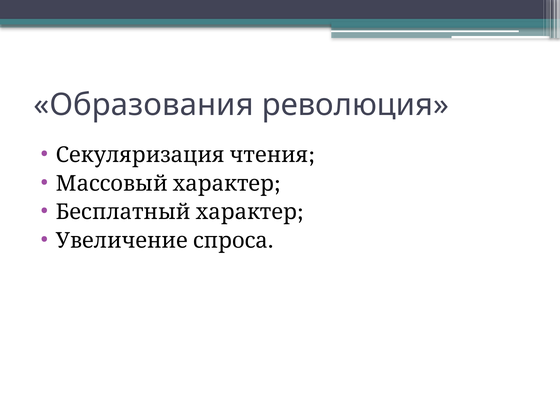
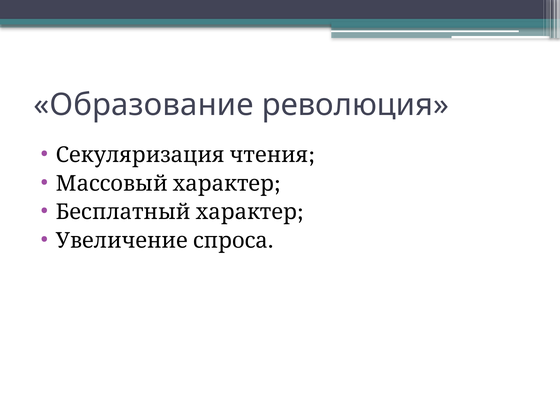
Образования: Образования -> Образование
